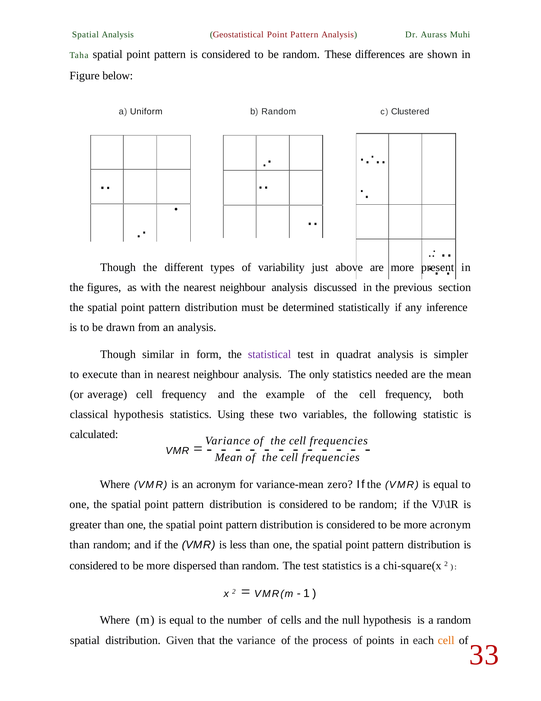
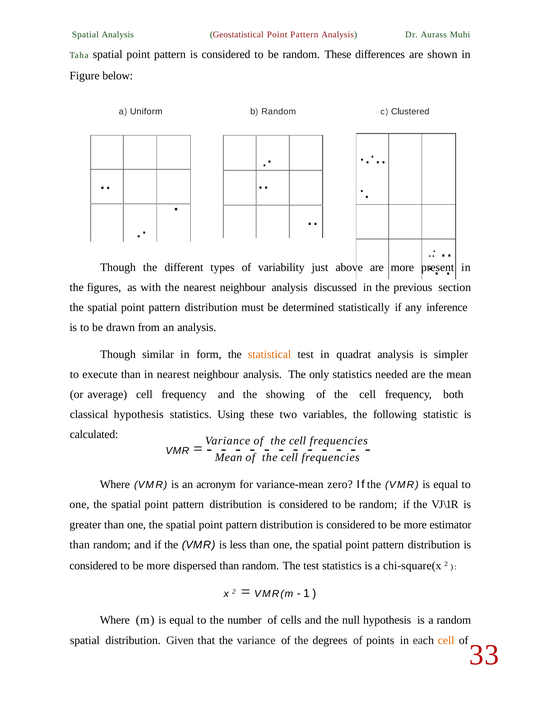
statistical colour: purple -> orange
example: example -> showing
more acronym: acronym -> estimator
process: process -> degrees
